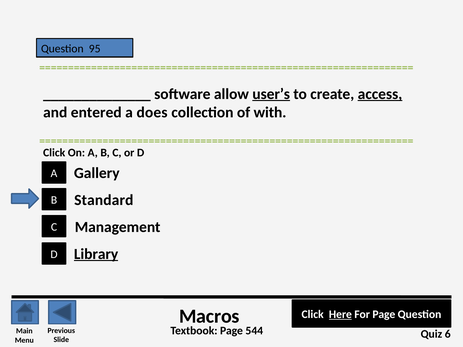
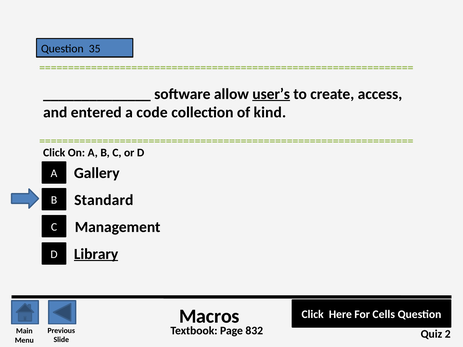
95: 95 -> 35
access underline: present -> none
does: does -> code
with: with -> kind
Here underline: present -> none
For Page: Page -> Cells
544: 544 -> 832
6: 6 -> 2
